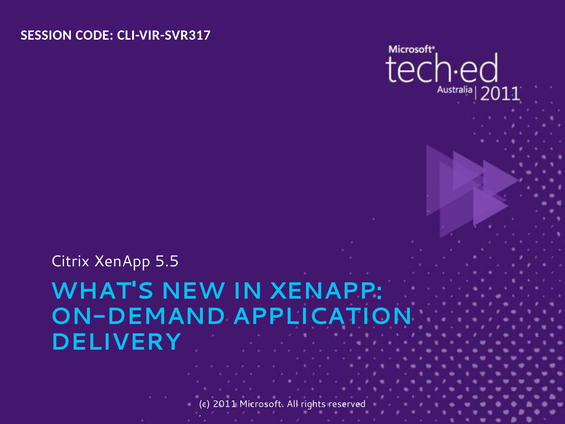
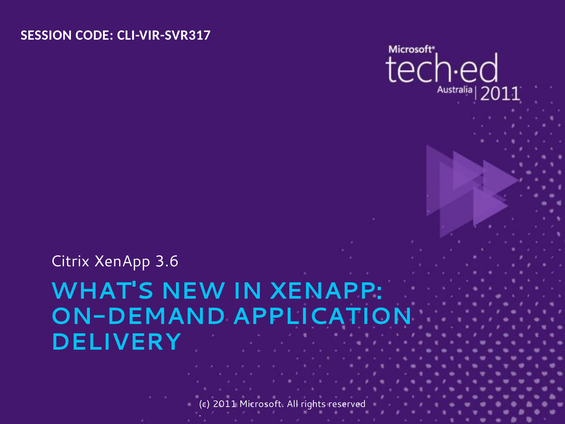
5.5: 5.5 -> 3.6
